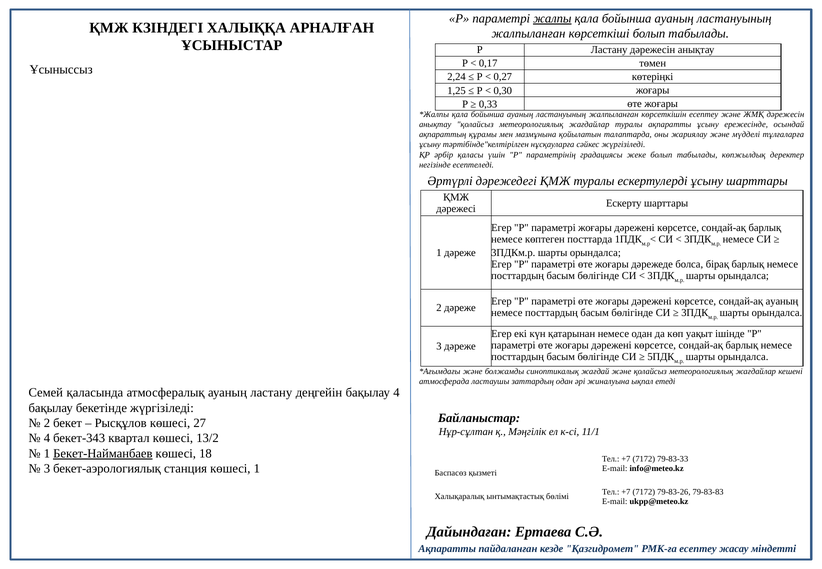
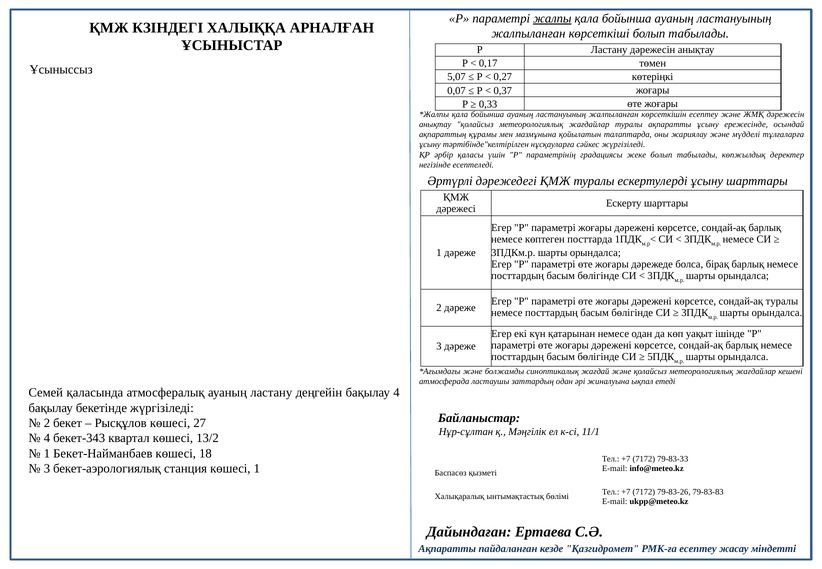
2,24: 2,24 -> 5,07
1,25: 1,25 -> 0,07
0,30: 0,30 -> 0,37
сондай-ақ ауаның: ауаның -> туралы
Бекет-Найманбаев underline: present -> none
